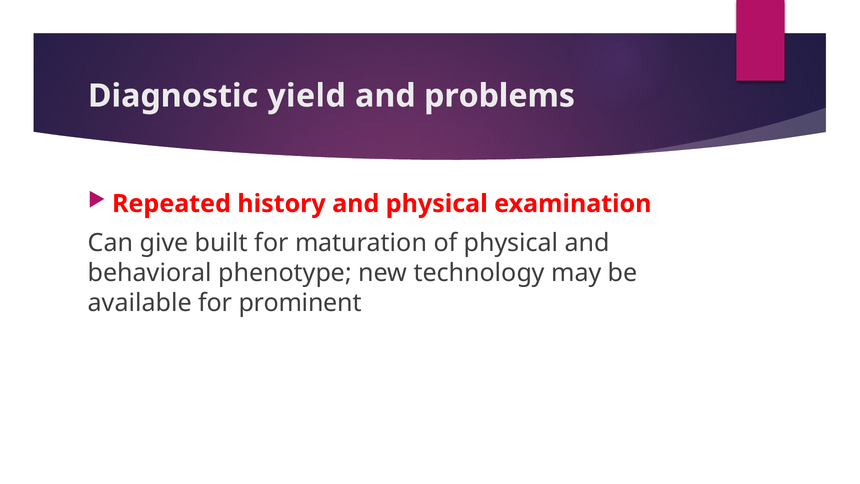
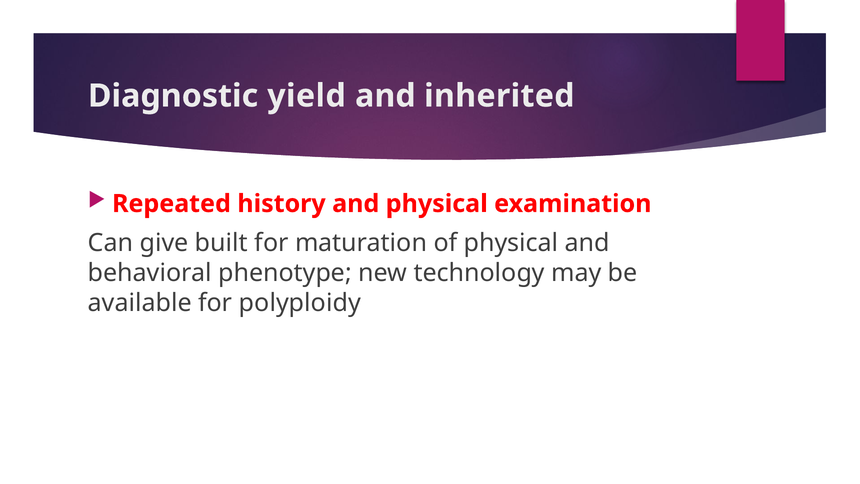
problems: problems -> inherited
prominent: prominent -> polyploidy
